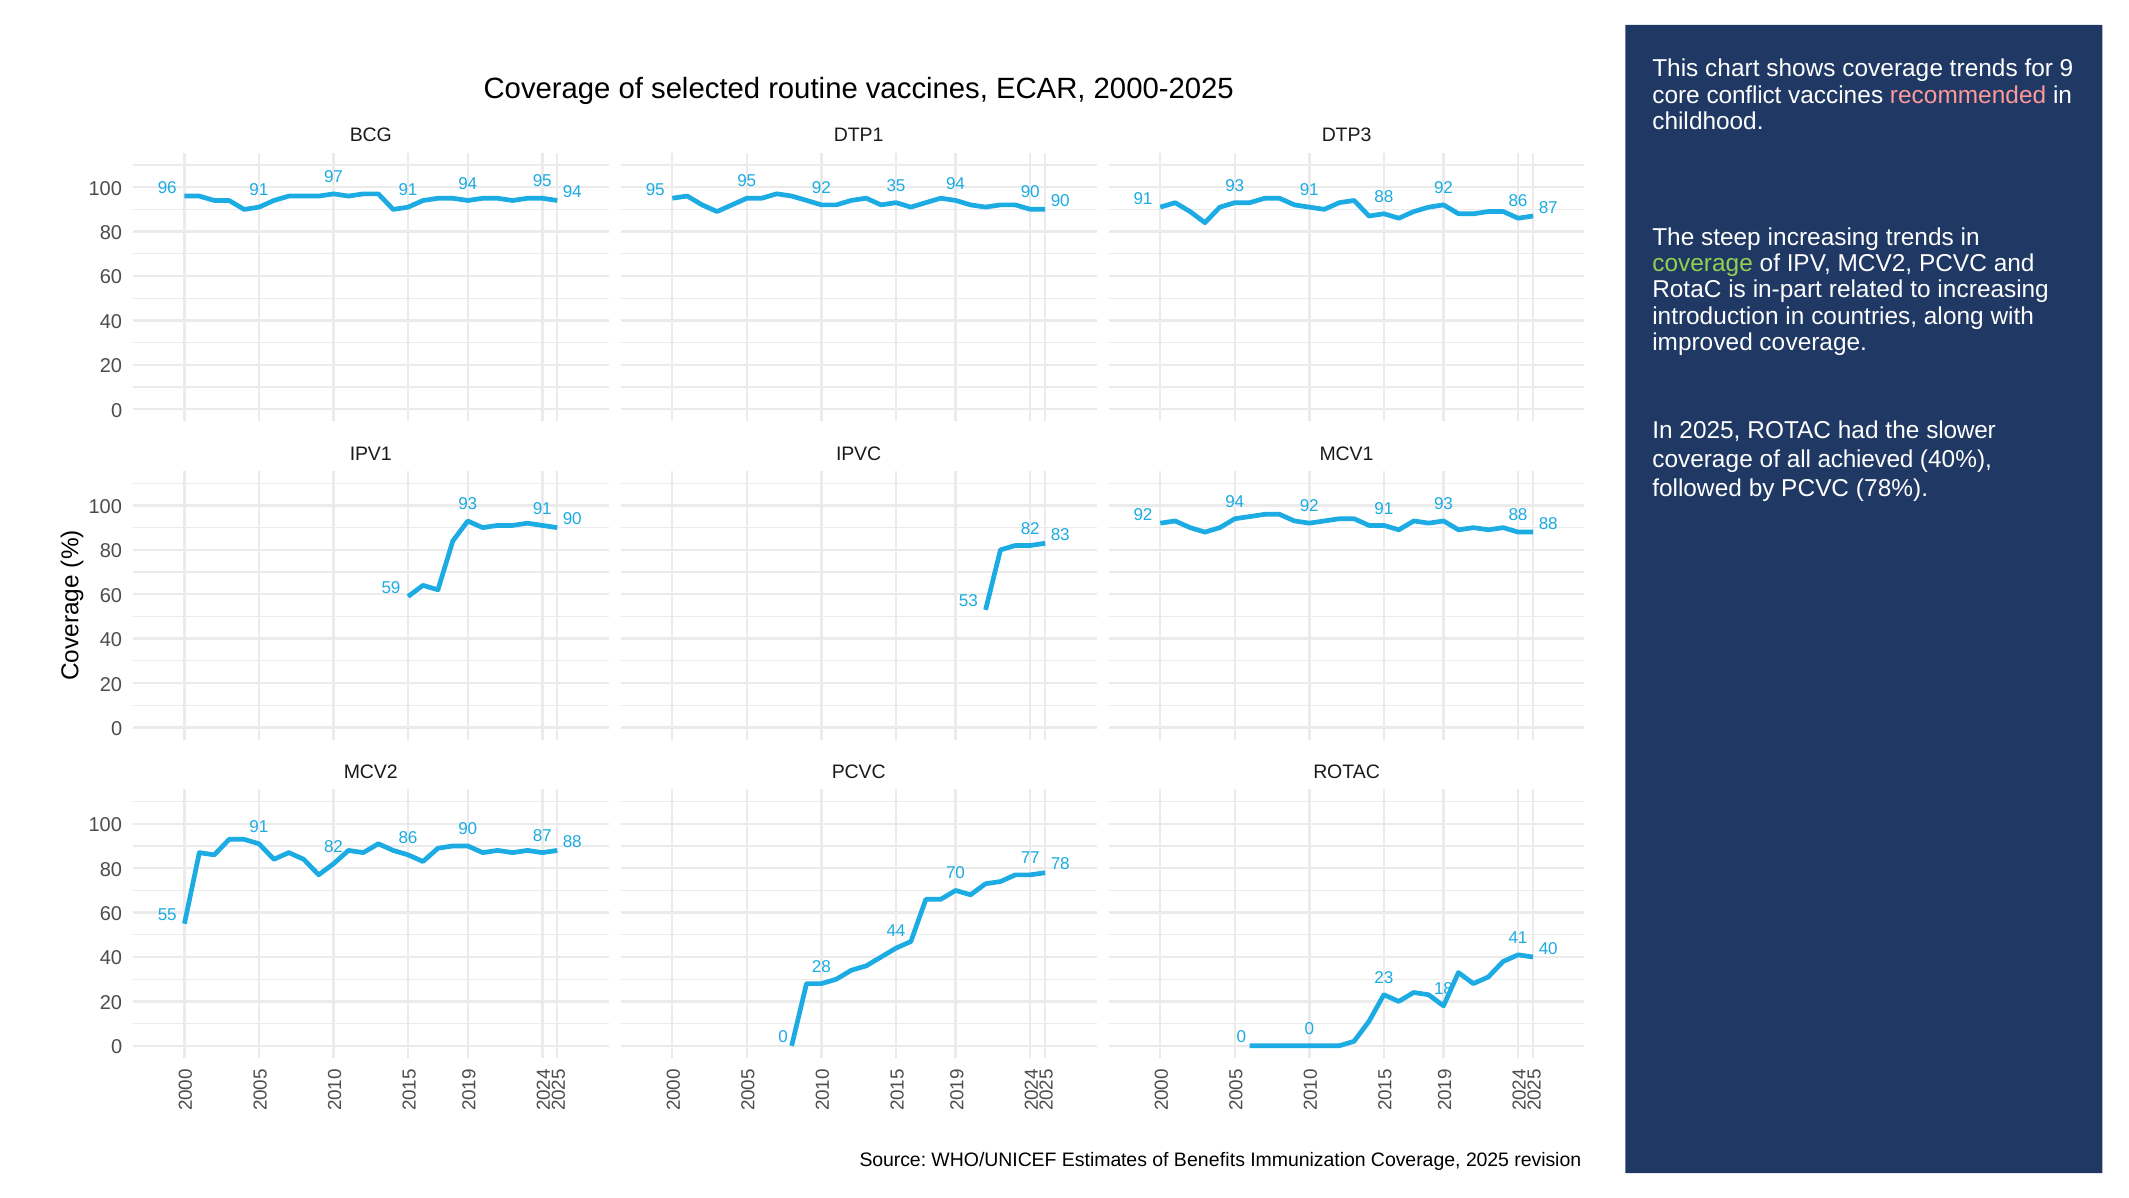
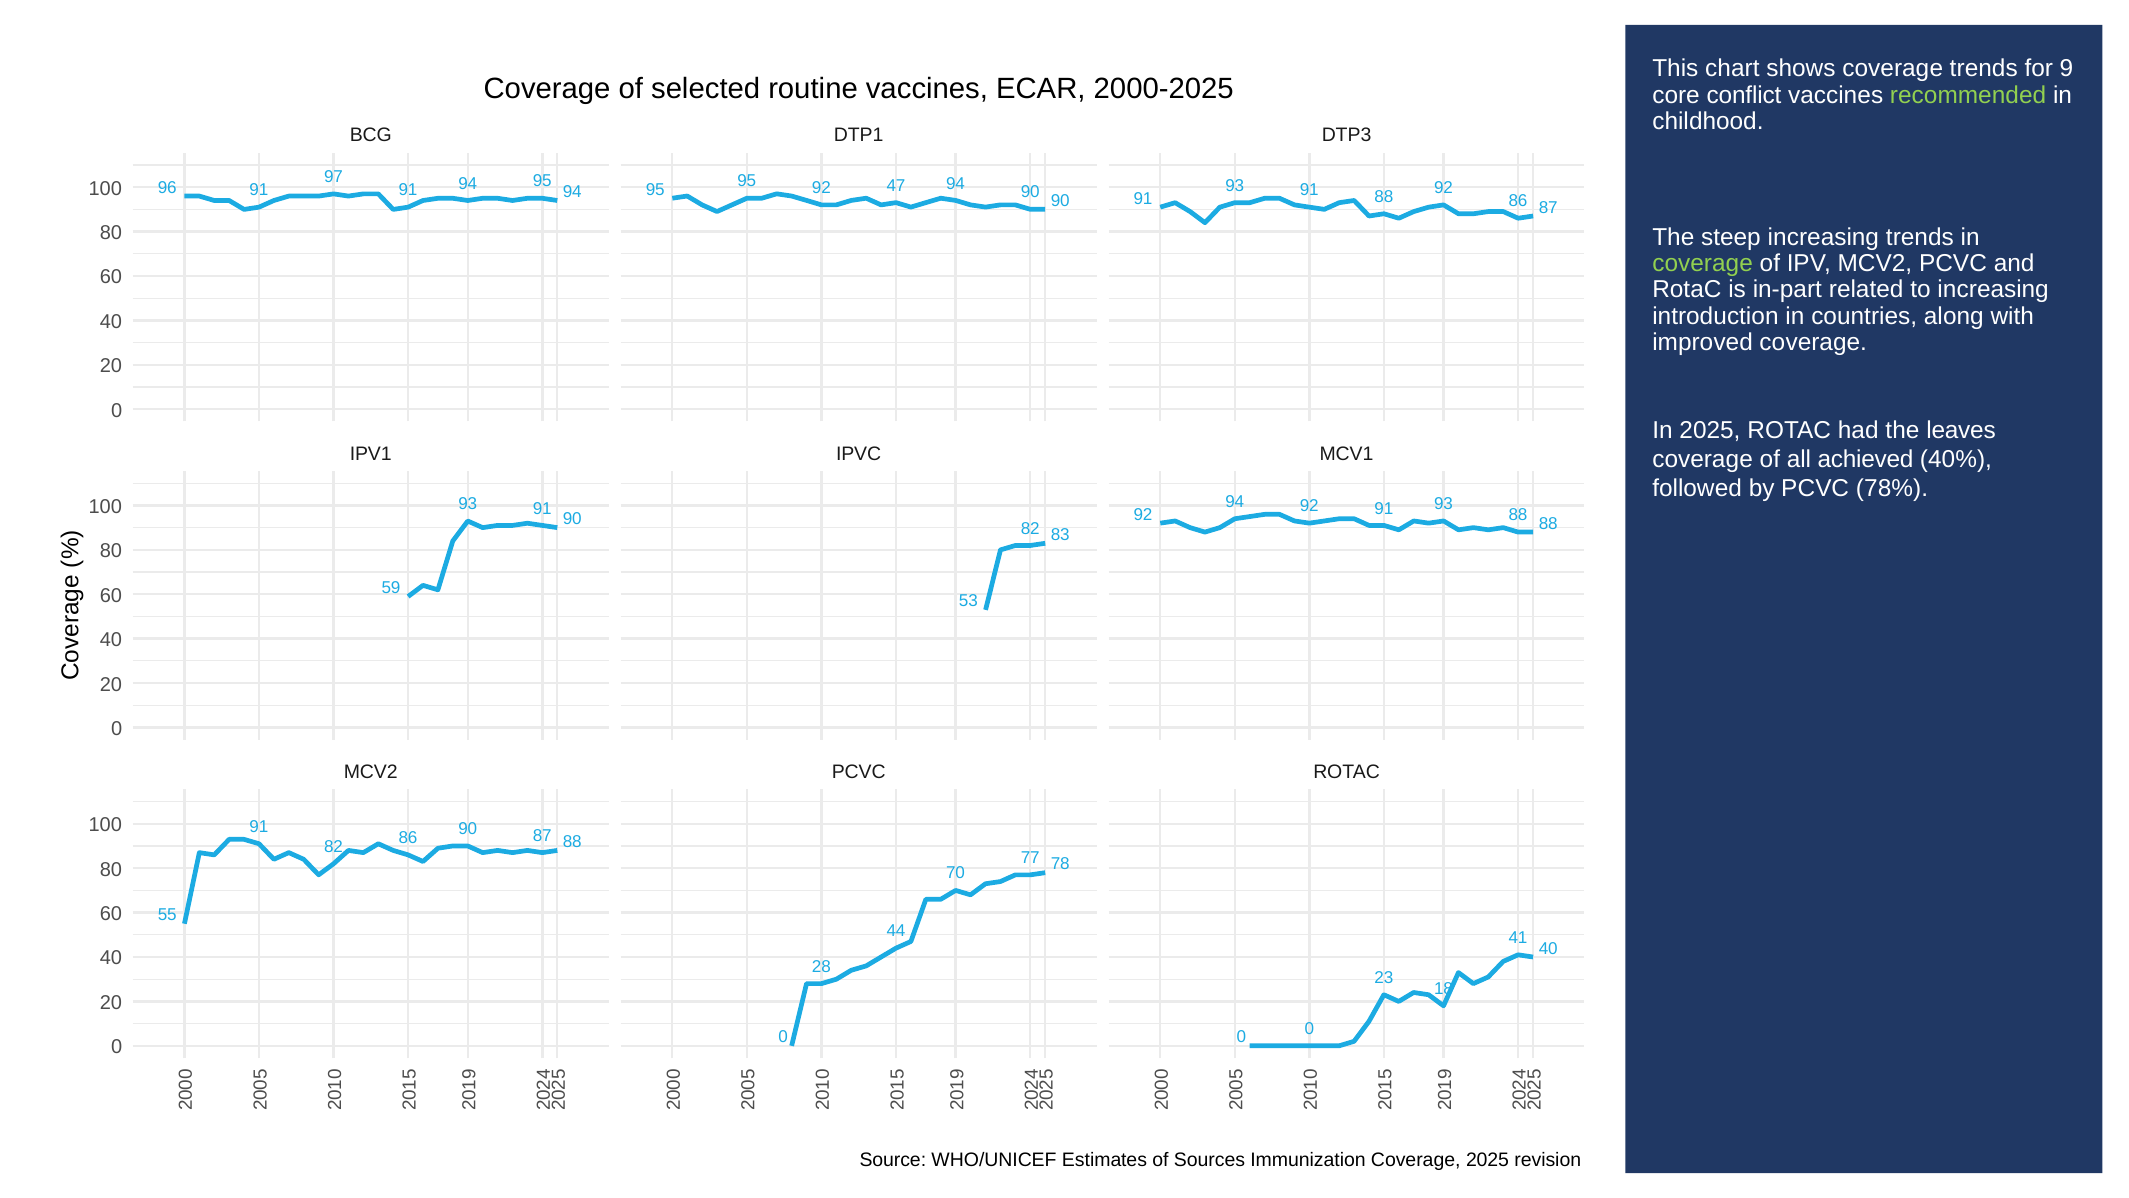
recommended colour: pink -> light green
35: 35 -> 47
slower: slower -> leaves
Benefits: Benefits -> Sources
